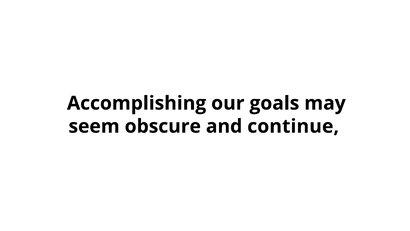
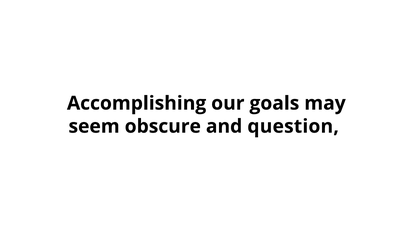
continue: continue -> question
